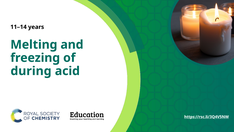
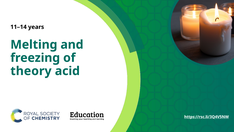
during: during -> theory
